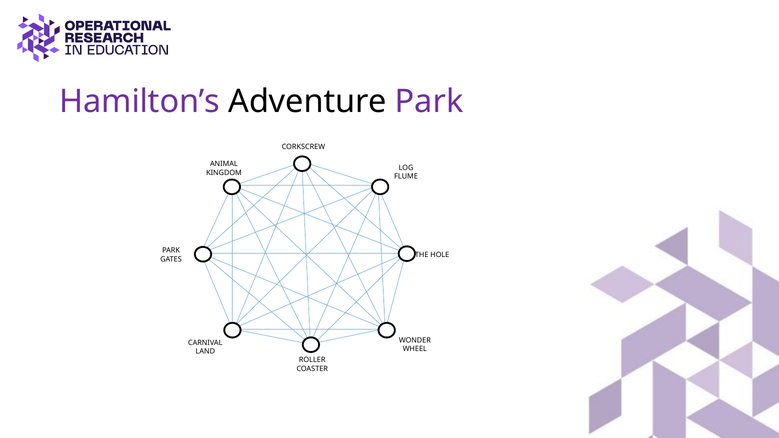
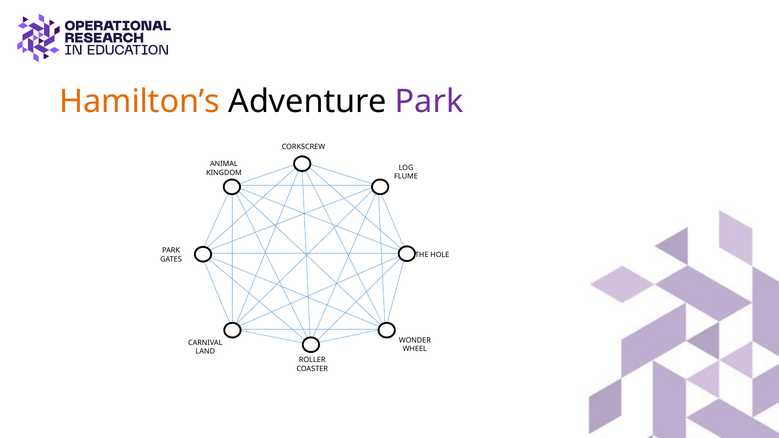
Hamilton’s colour: purple -> orange
